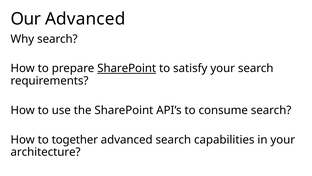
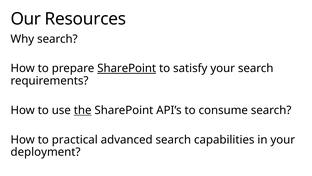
Our Advanced: Advanced -> Resources
the underline: none -> present
together: together -> practical
architecture: architecture -> deployment
